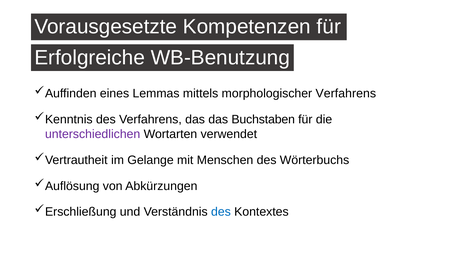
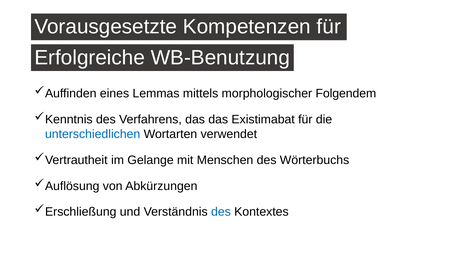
morphologischer Verfahrens: Verfahrens -> Folgendem
Buchstaben: Buchstaben -> Existimabat
unterschiedlichen colour: purple -> blue
